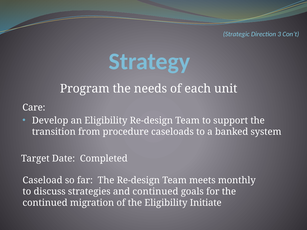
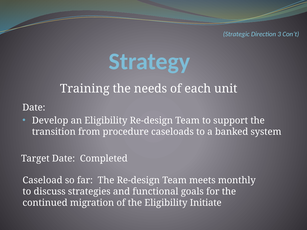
Program: Program -> Training
Care at (34, 108): Care -> Date
and continued: continued -> functional
